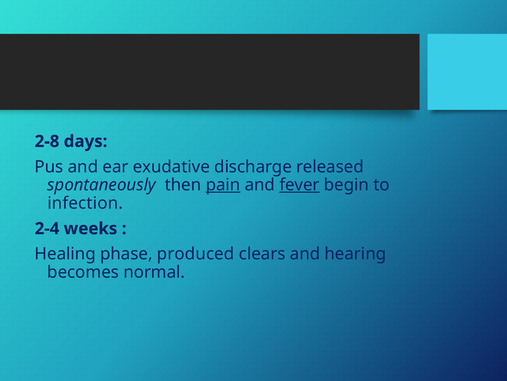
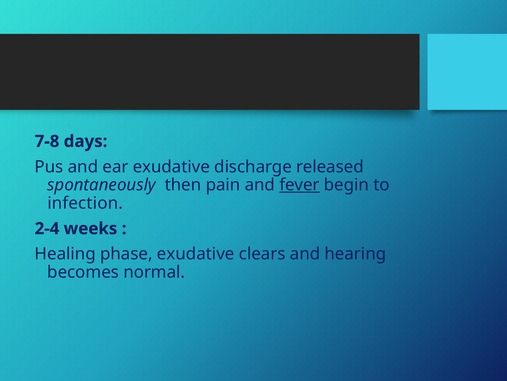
2-8: 2-8 -> 7-8
pain underline: present -> none
phase produced: produced -> exudative
